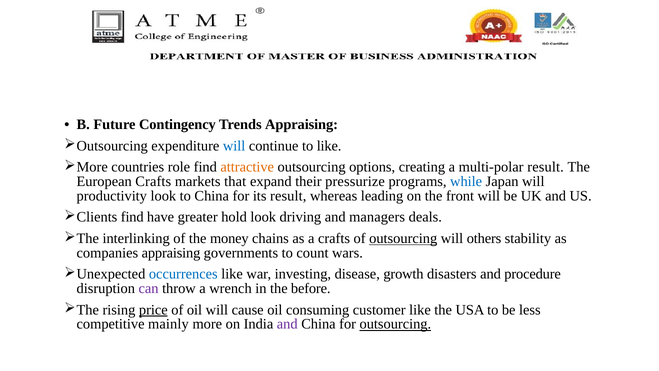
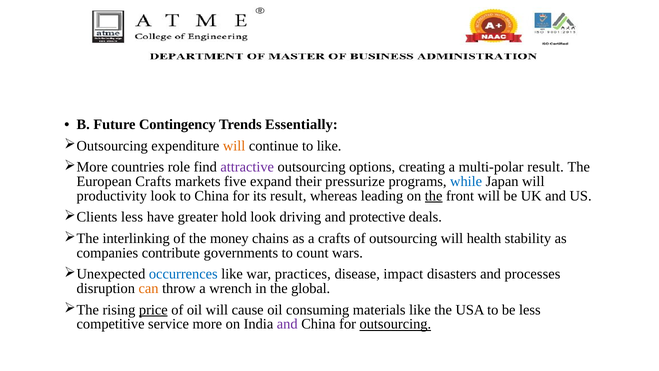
Trends Appraising: Appraising -> Essentially
will at (234, 146) colour: blue -> orange
attractive colour: orange -> purple
that: that -> five
the at (434, 196) underline: none -> present
find at (132, 217): find -> less
managers: managers -> protective
outsourcing at (403, 238) underline: present -> none
others: others -> health
companies appraising: appraising -> contribute
investing: investing -> practices
growth: growth -> impact
procedure: procedure -> processes
can colour: purple -> orange
before: before -> global
customer: customer -> materials
mainly: mainly -> service
